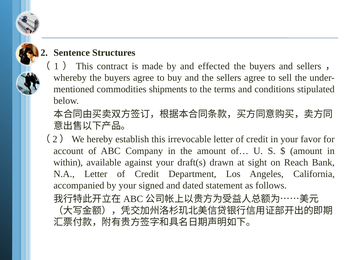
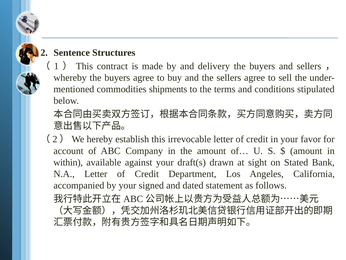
effected: effected -> delivery
Reach: Reach -> Stated
